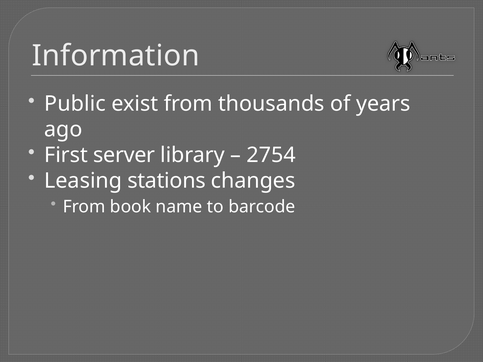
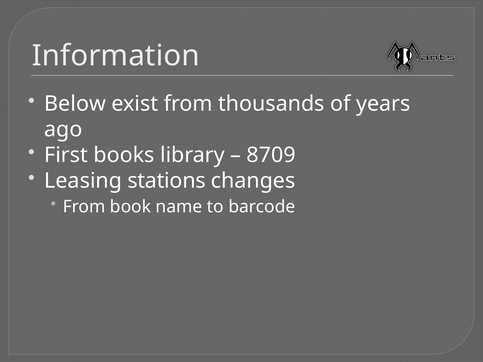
Public: Public -> Below
server: server -> books
2754: 2754 -> 8709
